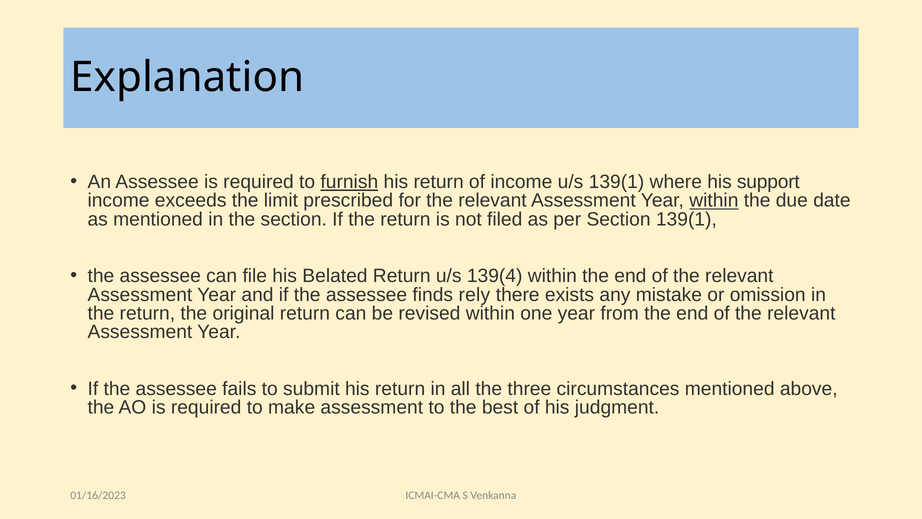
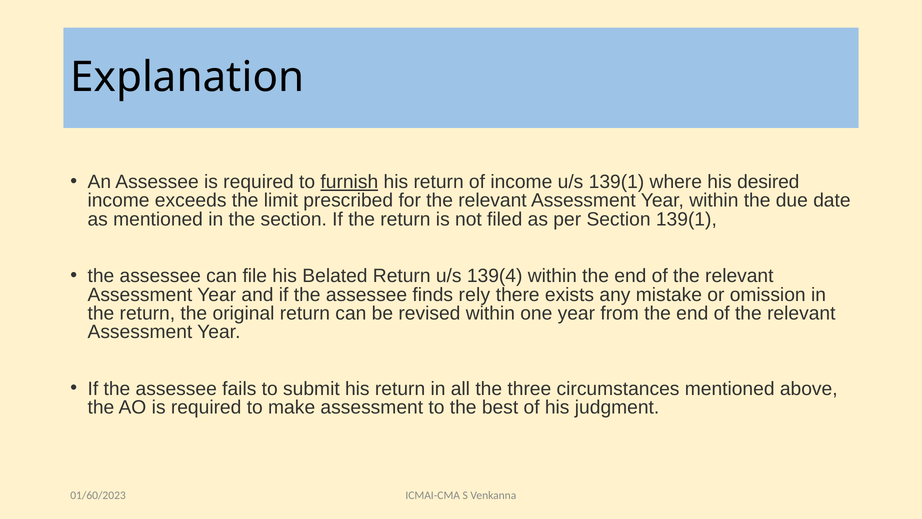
support: support -> desired
within at (714, 200) underline: present -> none
01/16/2023: 01/16/2023 -> 01/60/2023
